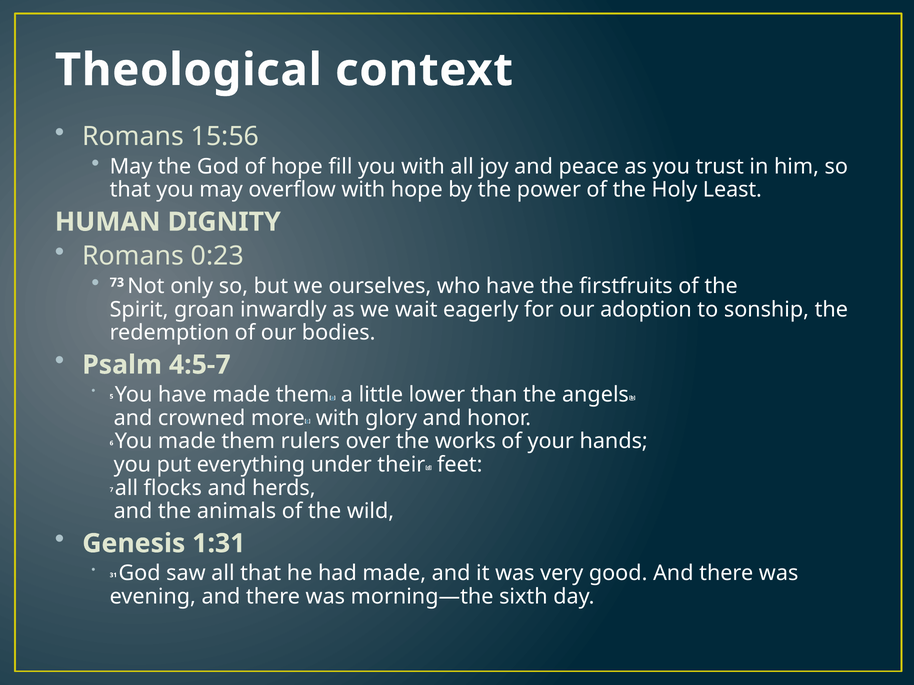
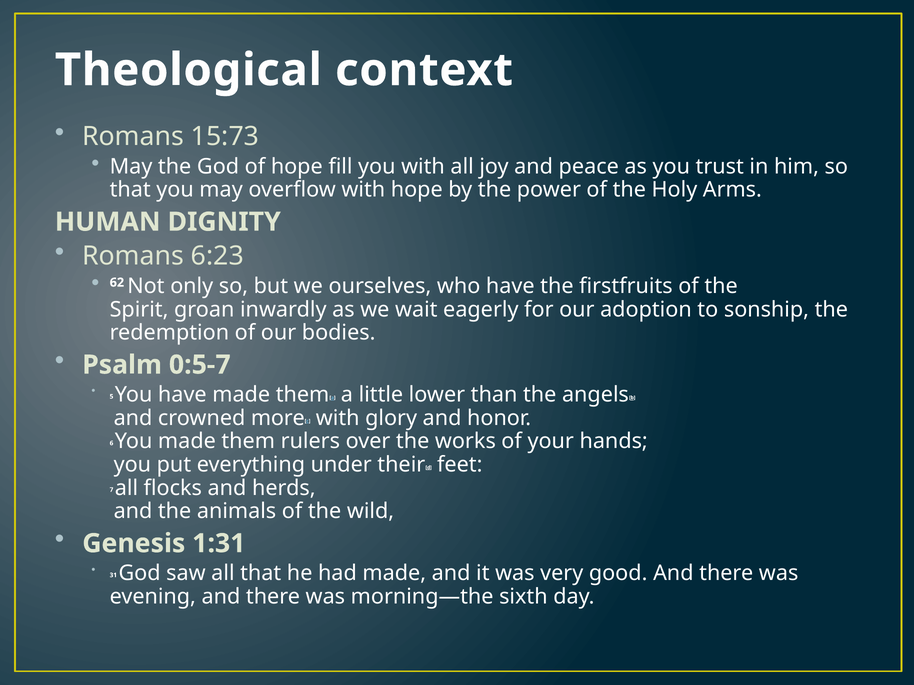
15:56: 15:56 -> 15:73
Least: Least -> Arms
0:23: 0:23 -> 6:23
73: 73 -> 62
4:5-7: 4:5-7 -> 0:5-7
